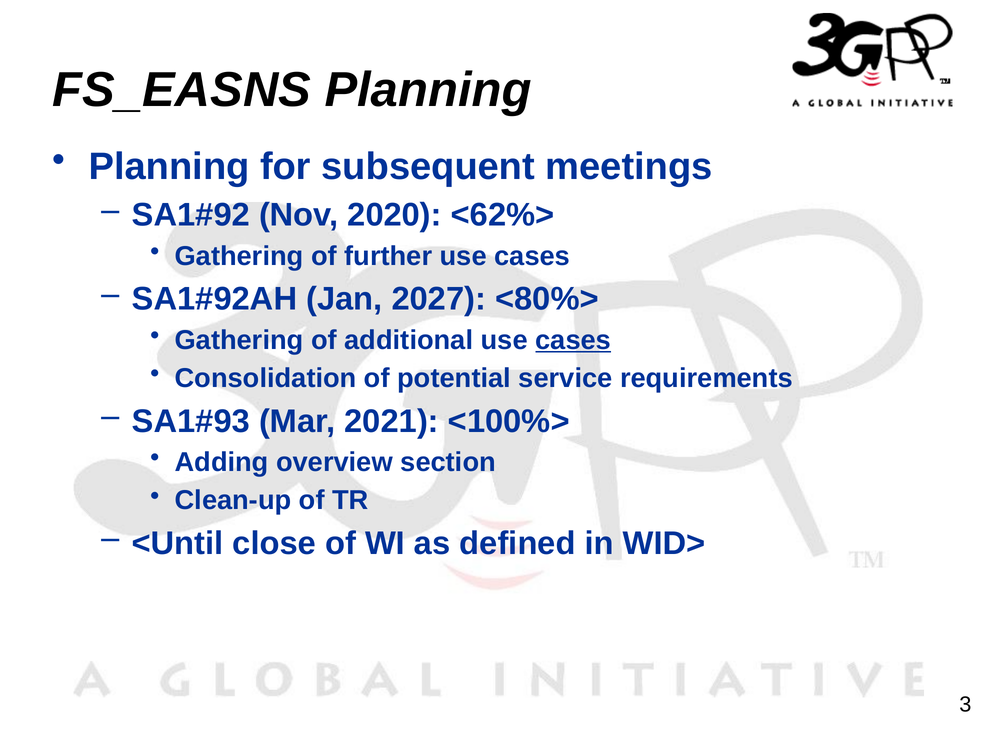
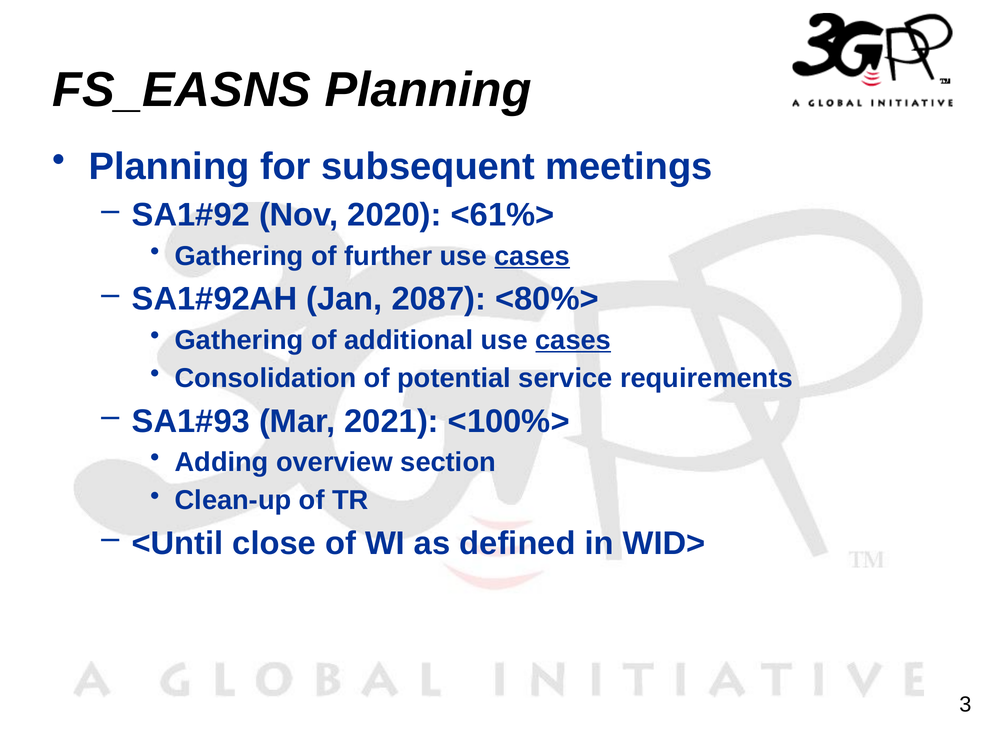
<62%>: <62%> -> <61%>
cases at (532, 256) underline: none -> present
2027: 2027 -> 2087
